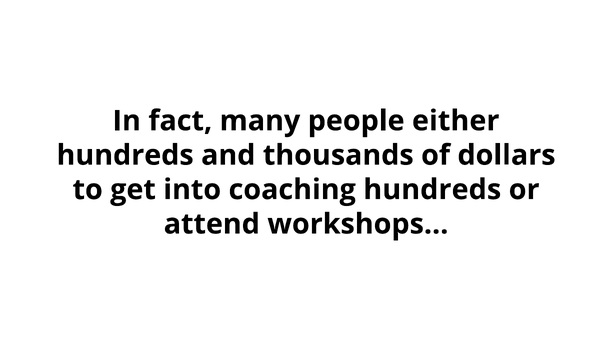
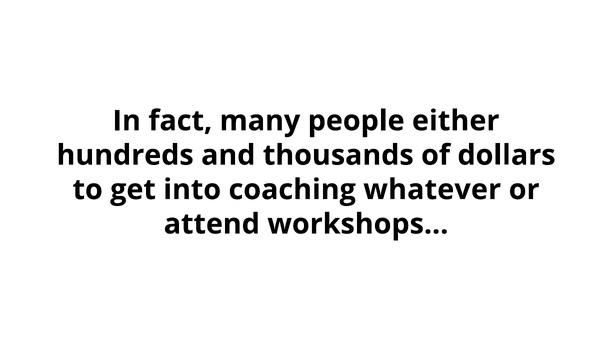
coaching hundreds: hundreds -> whatever
